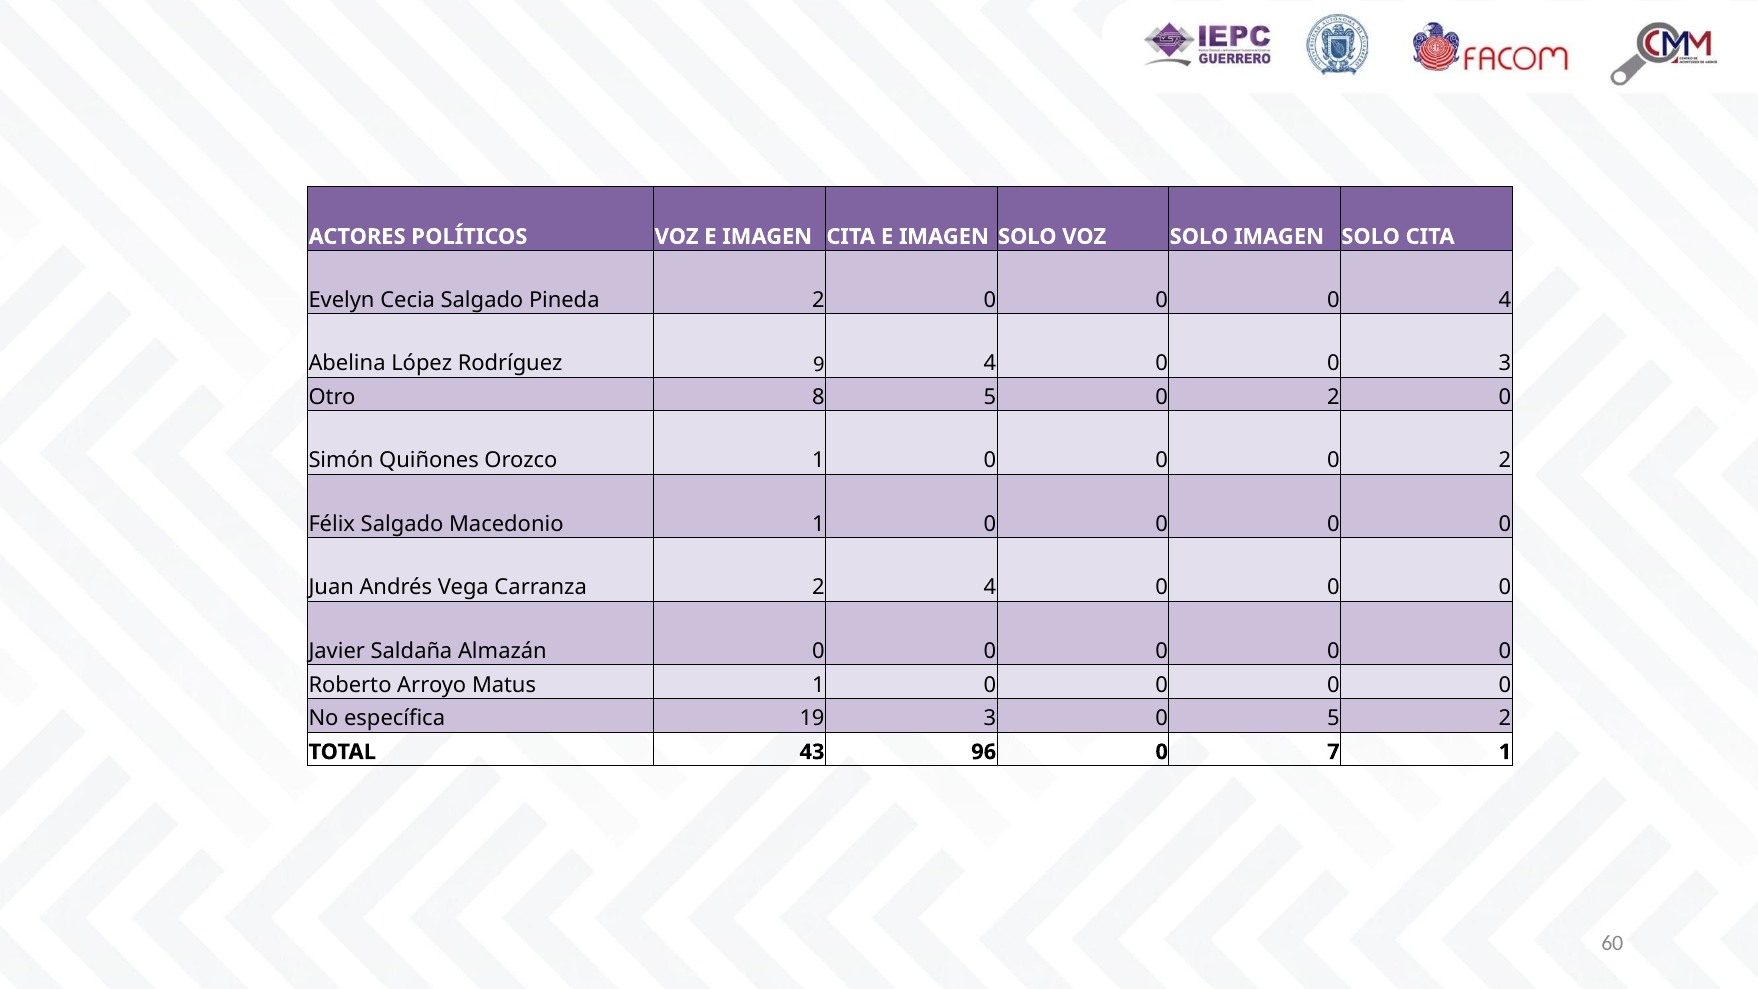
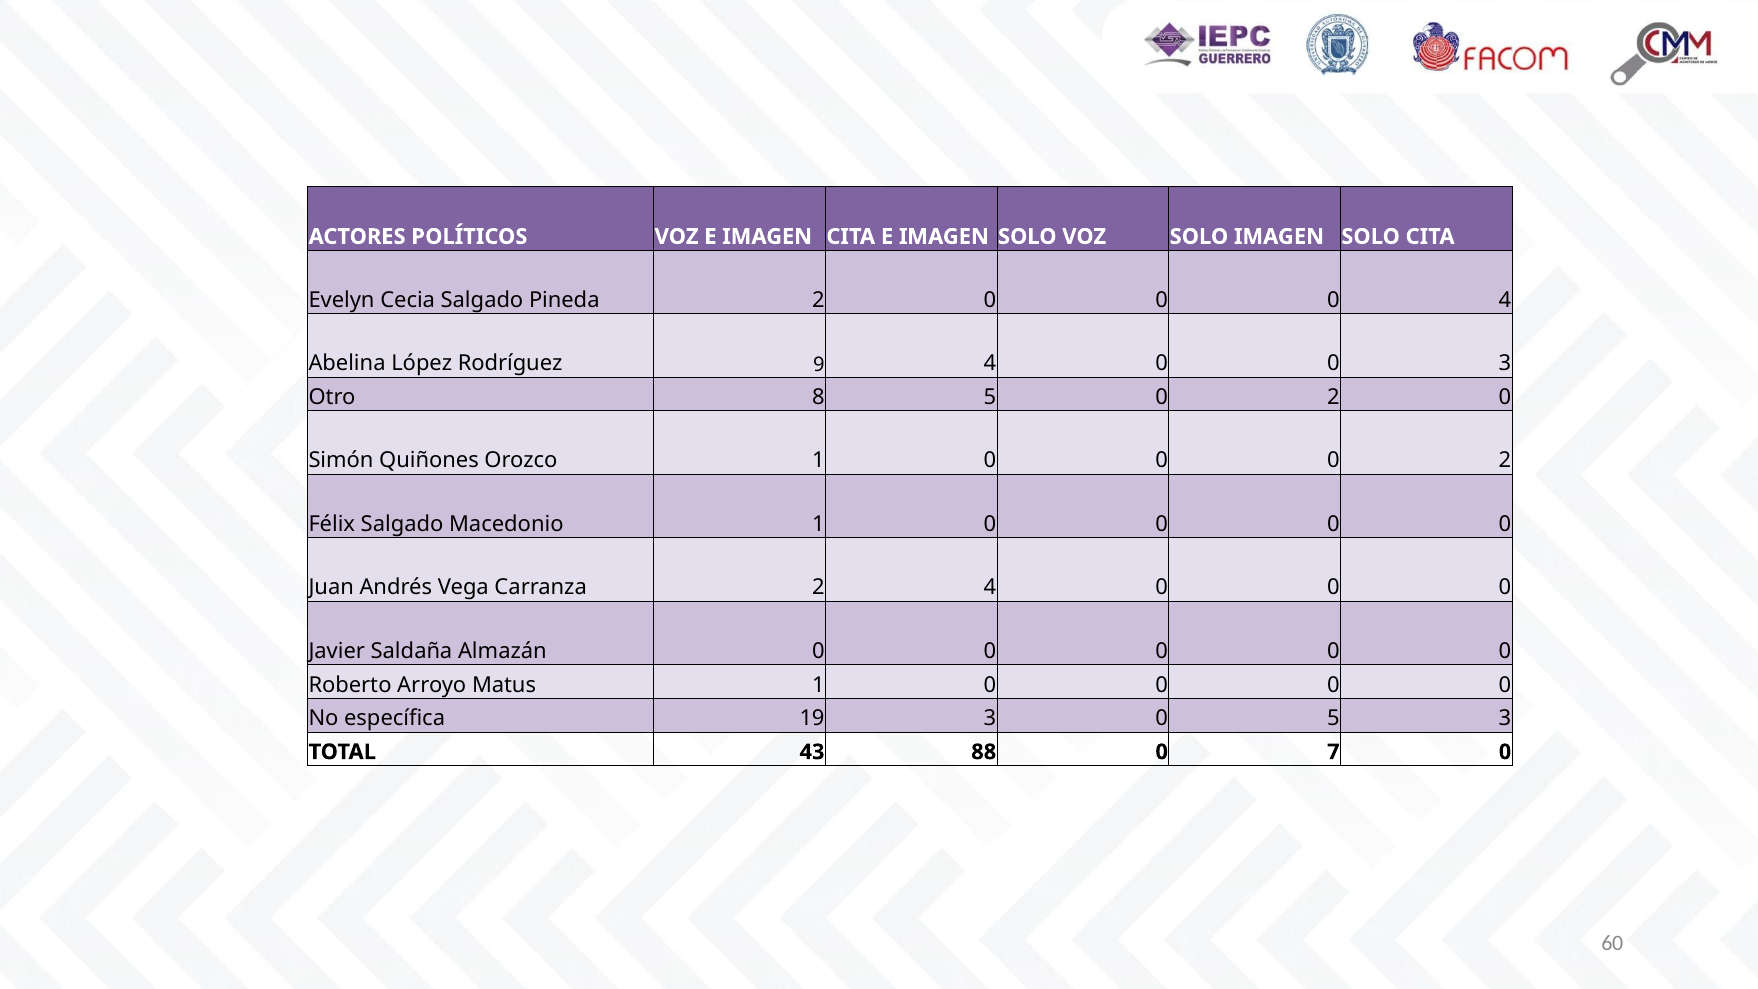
5 2: 2 -> 3
96: 96 -> 88
7 1: 1 -> 0
